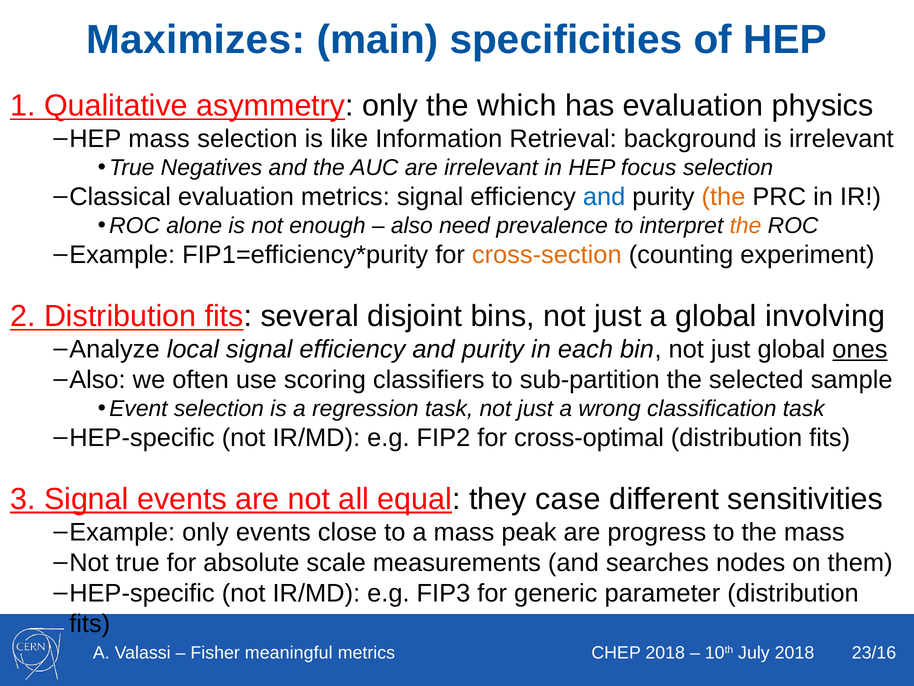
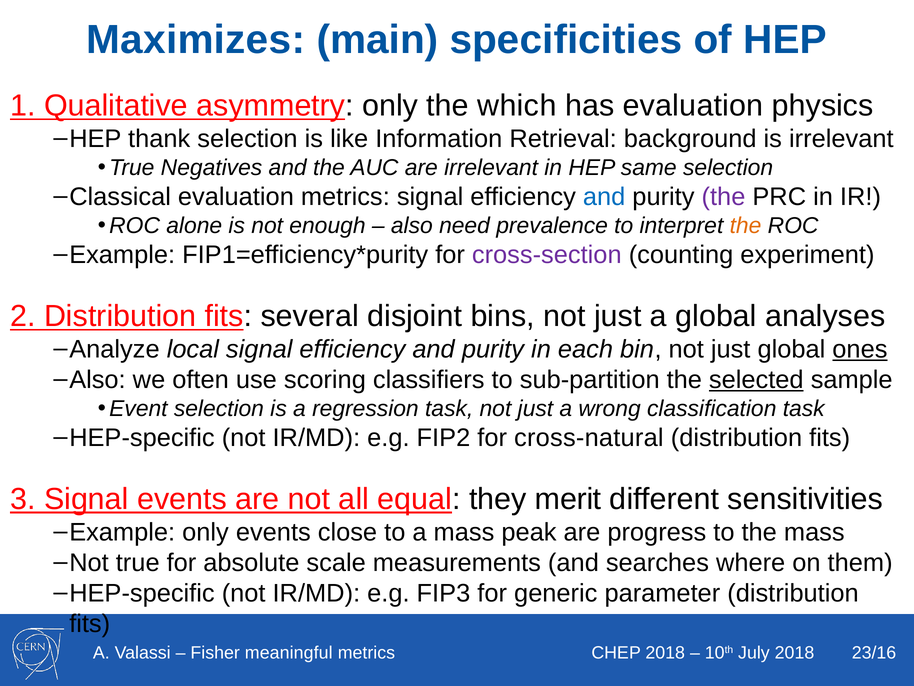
HEP mass: mass -> thank
focus: focus -> same
the at (723, 197) colour: orange -> purple
cross-section colour: orange -> purple
involving: involving -> analyses
selected underline: none -> present
cross-optimal: cross-optimal -> cross-natural
case: case -> merit
nodes: nodes -> where
